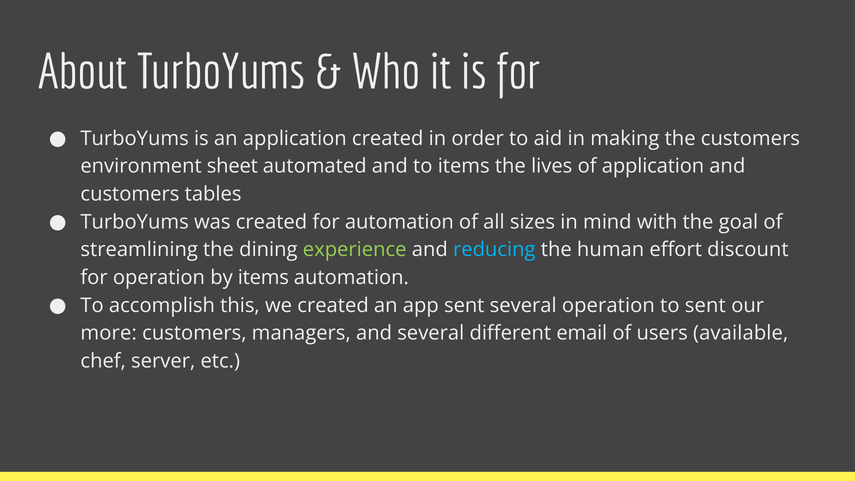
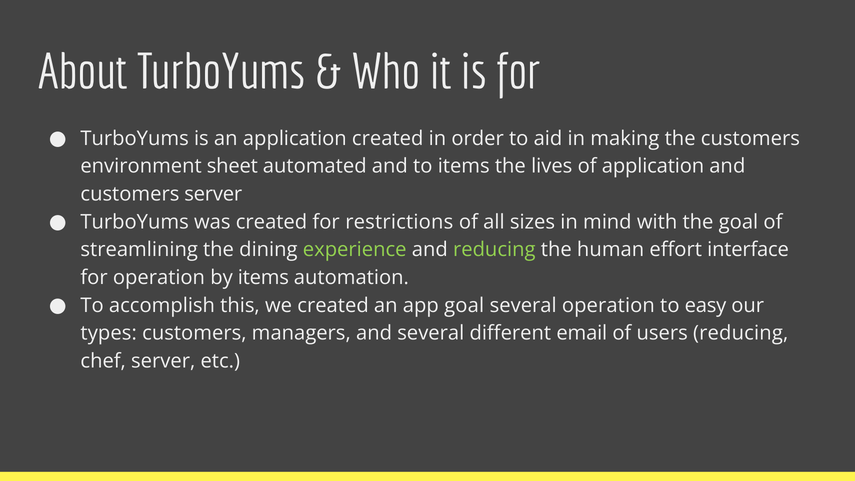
customers tables: tables -> server
for automation: automation -> restrictions
reducing at (494, 250) colour: light blue -> light green
discount: discount -> interface
app sent: sent -> goal
to sent: sent -> easy
more: more -> types
users available: available -> reducing
